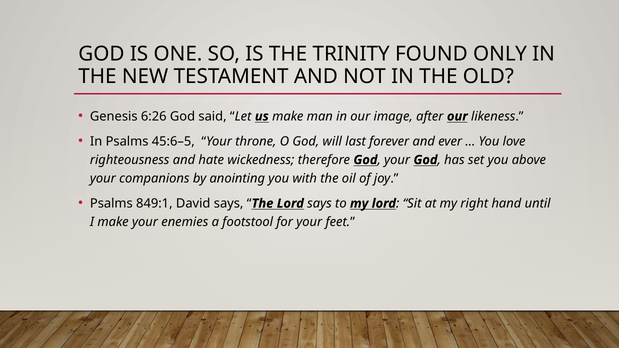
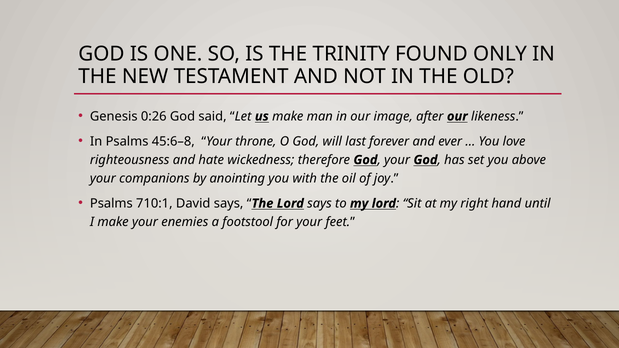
6:26: 6:26 -> 0:26
45:6–5: 45:6–5 -> 45:6–8
849:1: 849:1 -> 710:1
